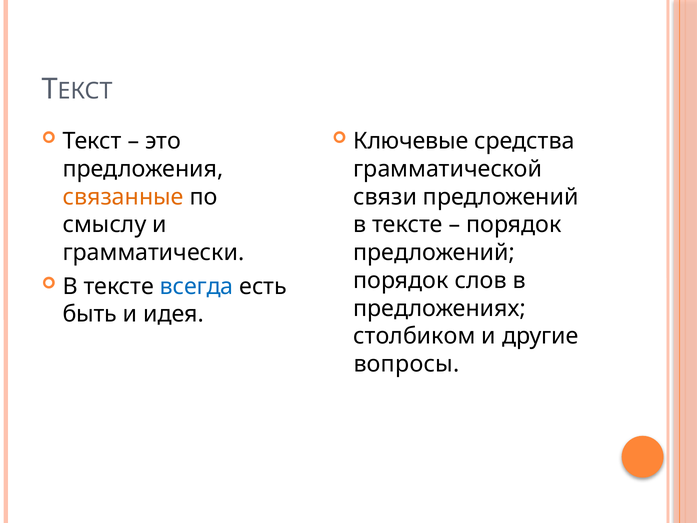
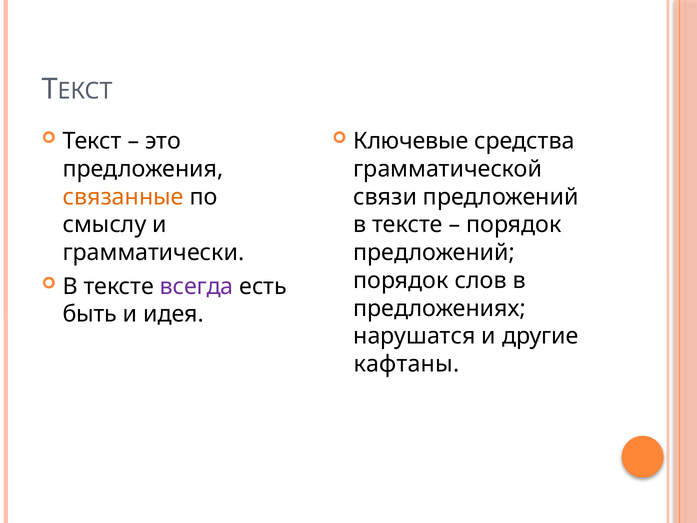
всегда colour: blue -> purple
столбиком: столбиком -> нарушатся
вопросы: вопросы -> кафтаны
